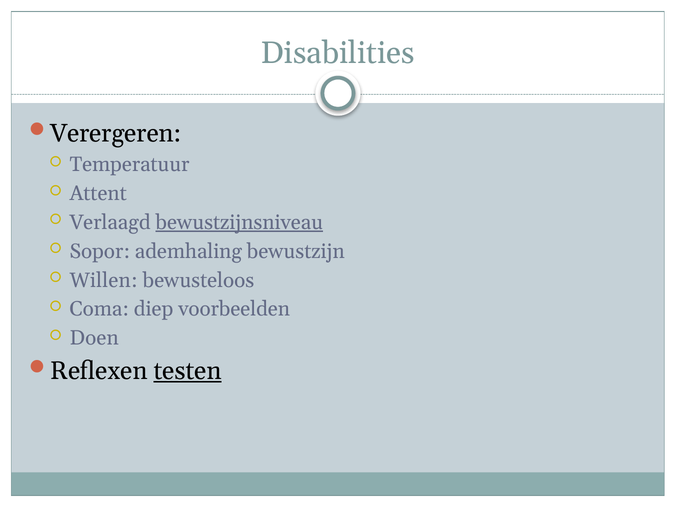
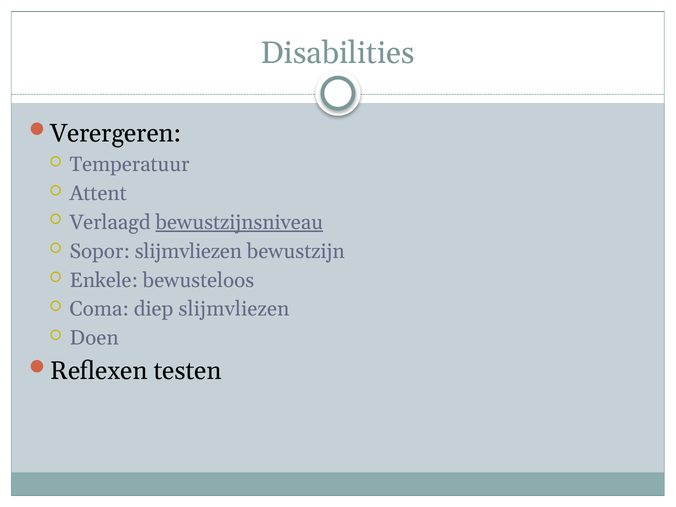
Sopor ademhaling: ademhaling -> slijmvliezen
Willen: Willen -> Enkele
diep voorbeelden: voorbeelden -> slijmvliezen
testen underline: present -> none
